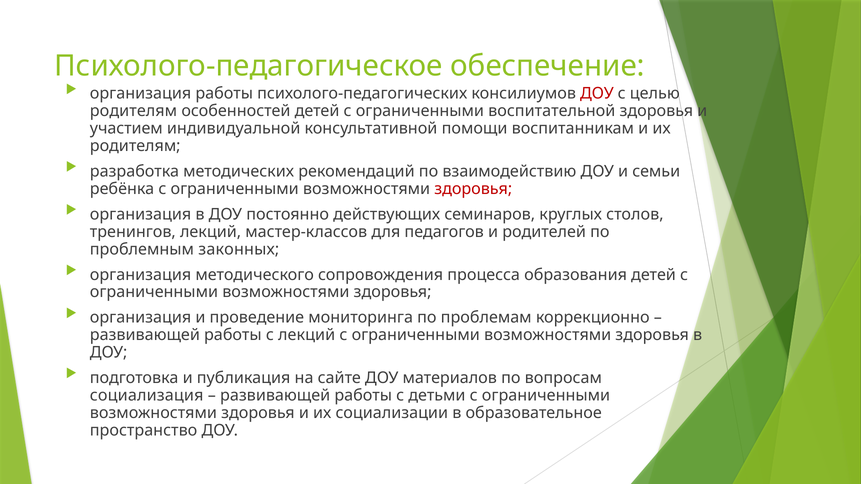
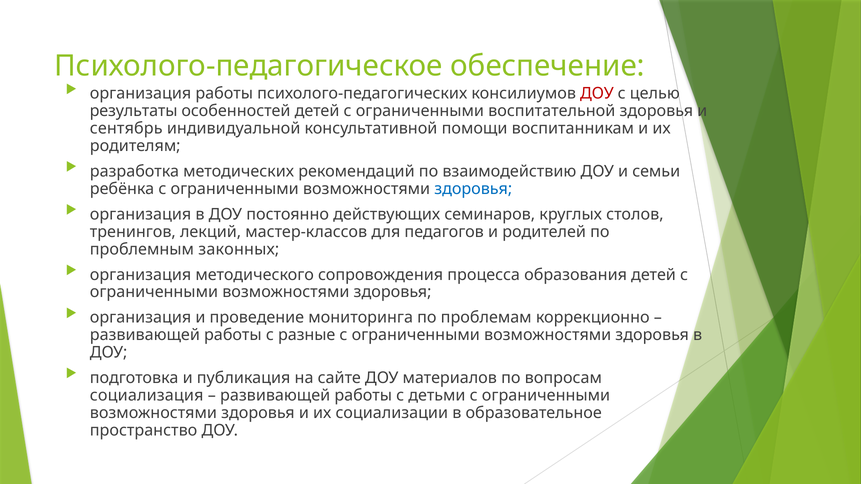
родителям at (133, 111): родителям -> результаты
участием: участием -> сентябрь
здоровья at (473, 189) colour: red -> blue
с лекций: лекций -> разные
